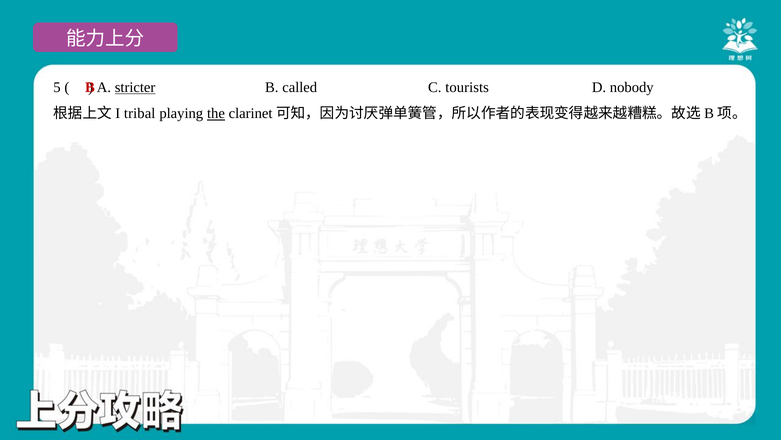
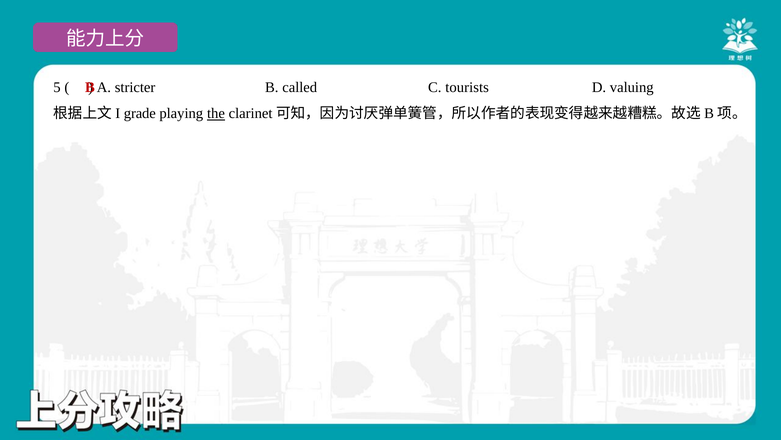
stricter underline: present -> none
nobody: nobody -> valuing
tribal: tribal -> grade
